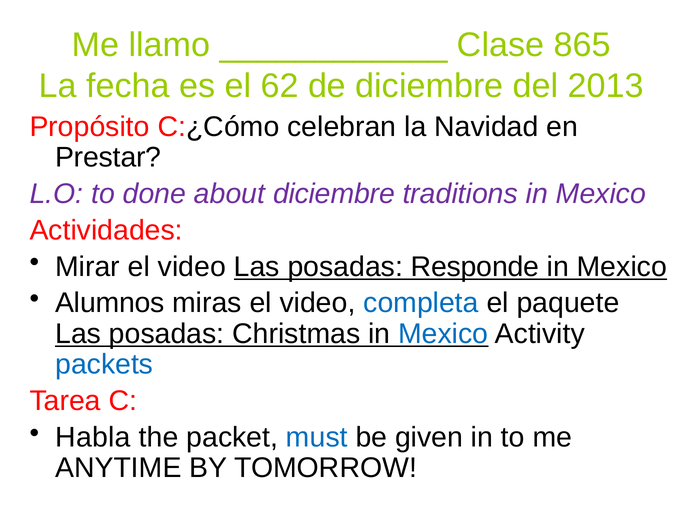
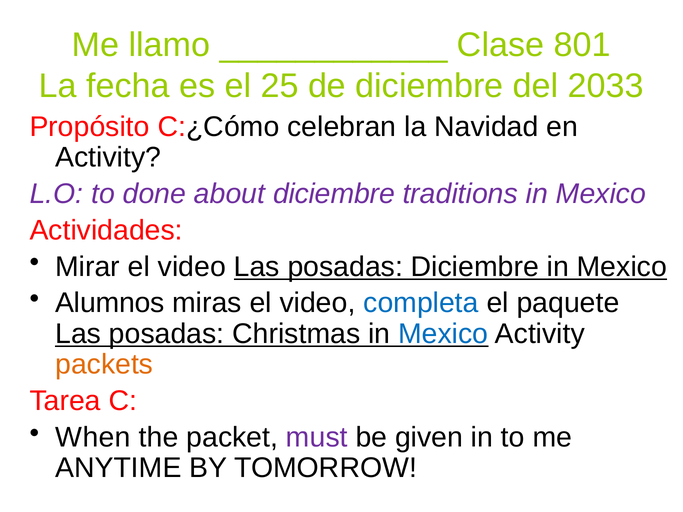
865: 865 -> 801
62: 62 -> 25
2013: 2013 -> 2033
Prestar at (108, 157): Prestar -> Activity
posadas Responde: Responde -> Diciembre
packets colour: blue -> orange
Habla: Habla -> When
must colour: blue -> purple
